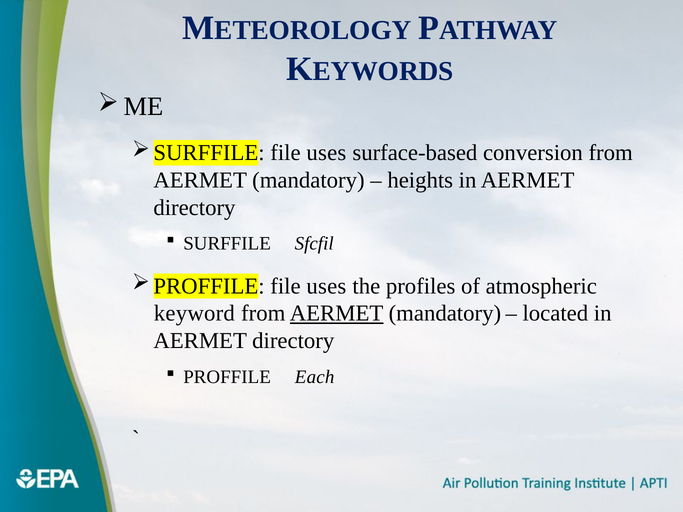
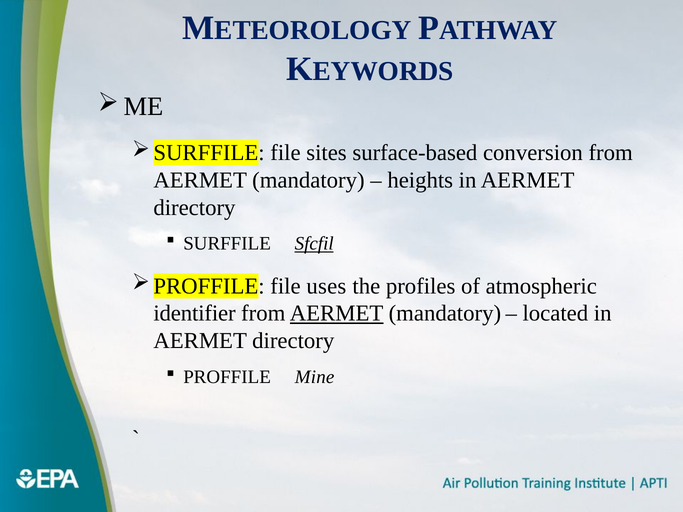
uses at (326, 153): uses -> sites
Sfcfil underline: none -> present
keyword: keyword -> identifier
Each: Each -> Mine
